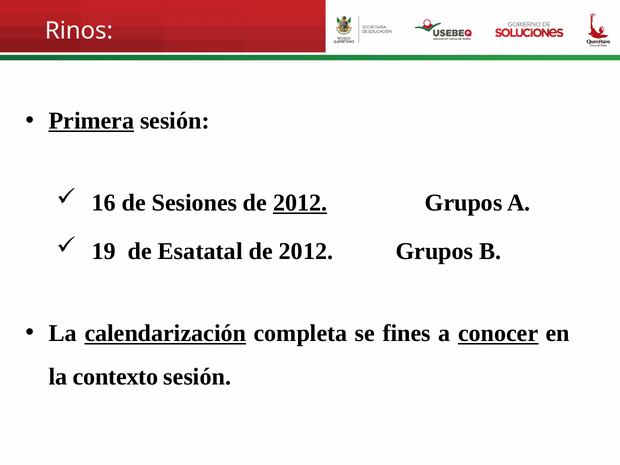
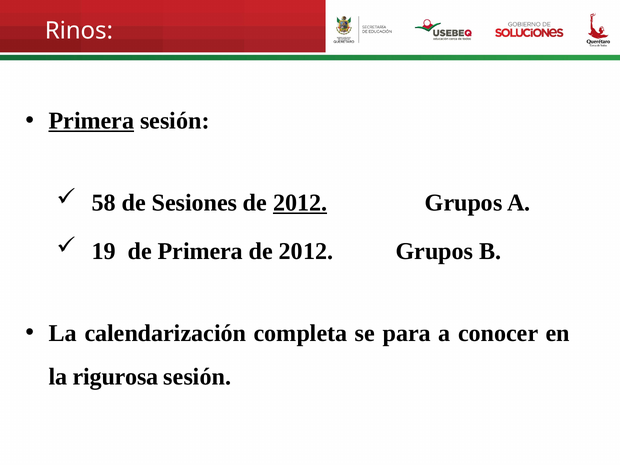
16: 16 -> 58
de Esatatal: Esatatal -> Primera
calendarización underline: present -> none
fines: fines -> para
conocer underline: present -> none
contexto: contexto -> rigurosa
